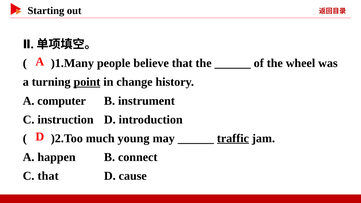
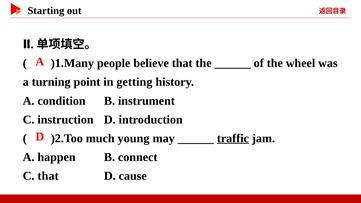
point underline: present -> none
change: change -> getting
computer: computer -> condition
